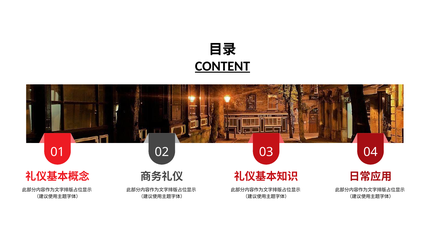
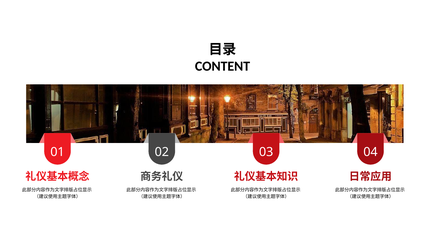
CONTENT underline: present -> none
